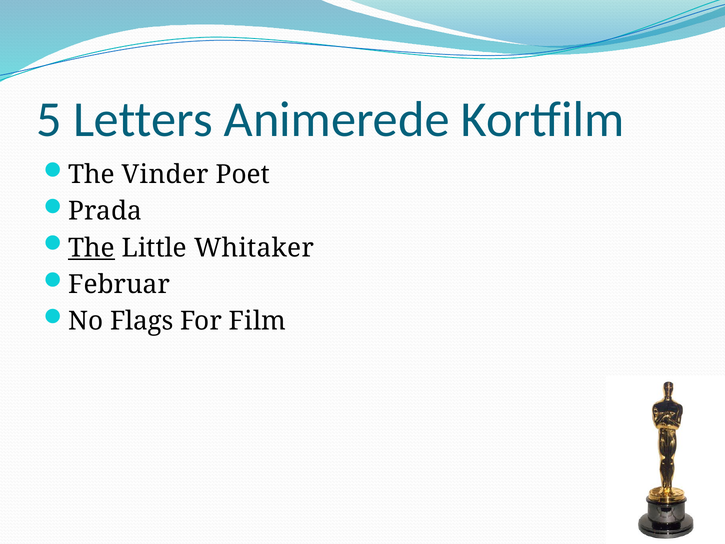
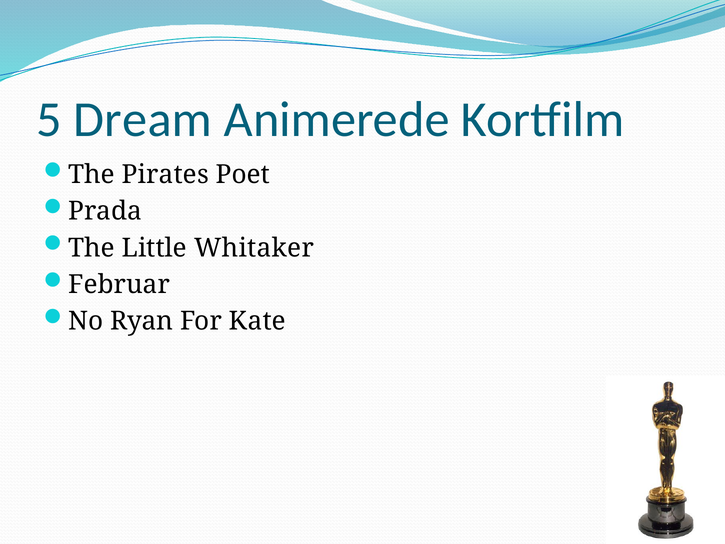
Letters: Letters -> Dream
Vinder: Vinder -> Pirates
The at (92, 248) underline: present -> none
Flags: Flags -> Ryan
Film: Film -> Kate
